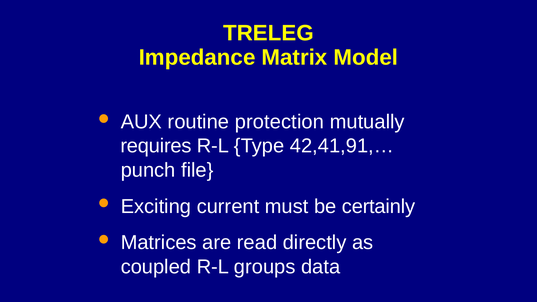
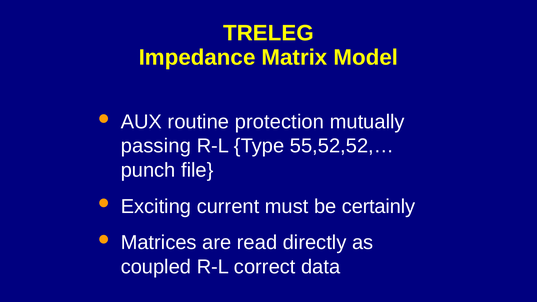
requires: requires -> passing
42,41,91,…: 42,41,91,… -> 55,52,52,…
groups: groups -> correct
